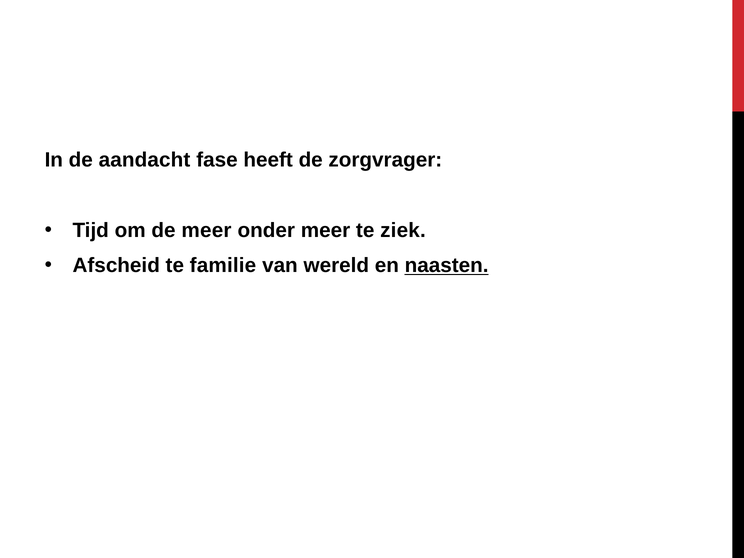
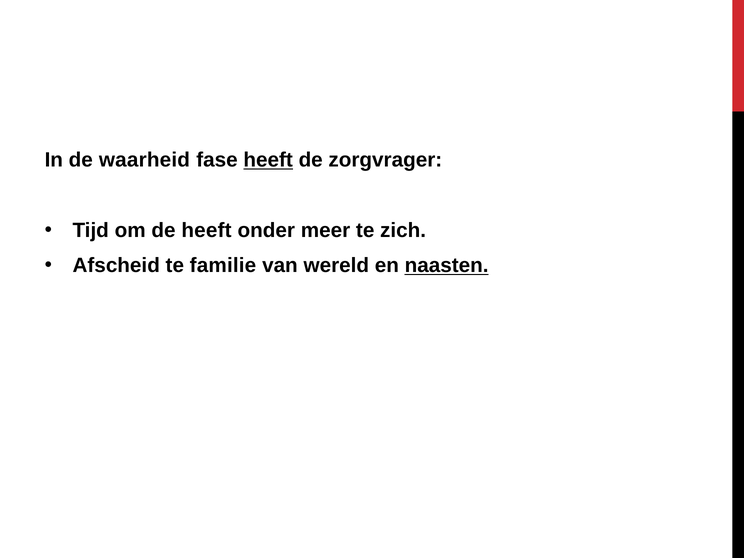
aandacht: aandacht -> waarheid
heeft at (268, 160) underline: none -> present
de meer: meer -> heeft
ziek: ziek -> zich
